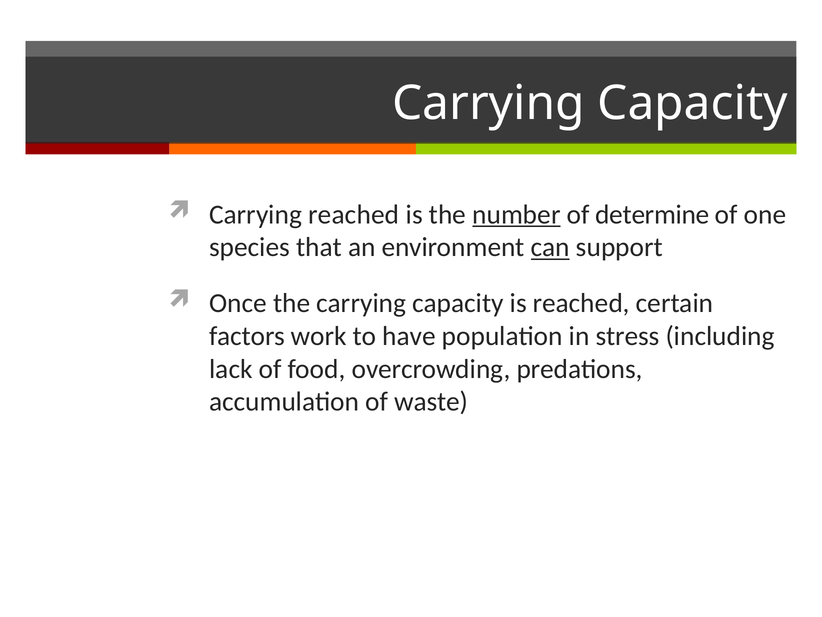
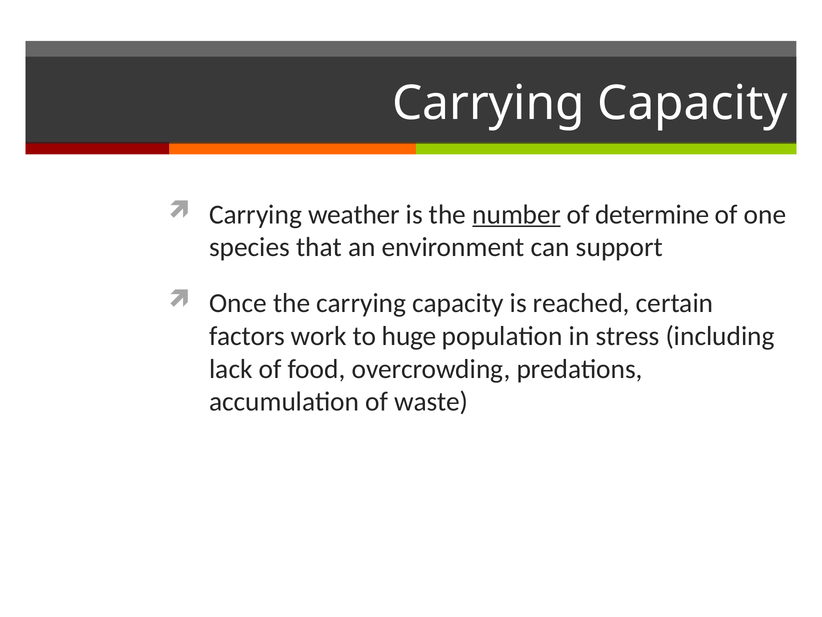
Carrying reached: reached -> weather
can underline: present -> none
have: have -> huge
